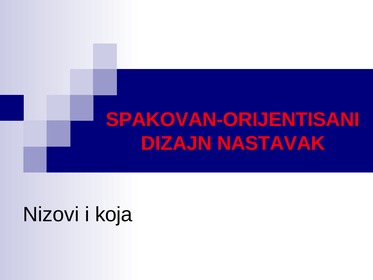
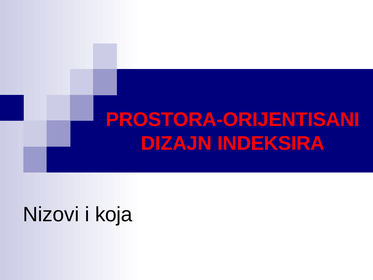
SPAKOVAN-ORIJENTISANI: SPAKOVAN-ORIJENTISANI -> PROSTORA-ORIJENTISANI
NASTAVAK: NASTAVAK -> INDEKSIRA
